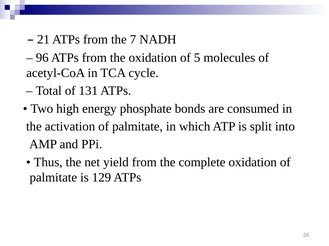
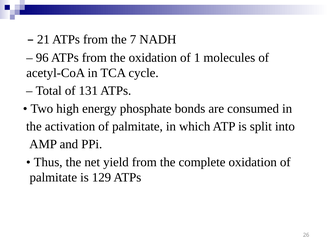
5: 5 -> 1
